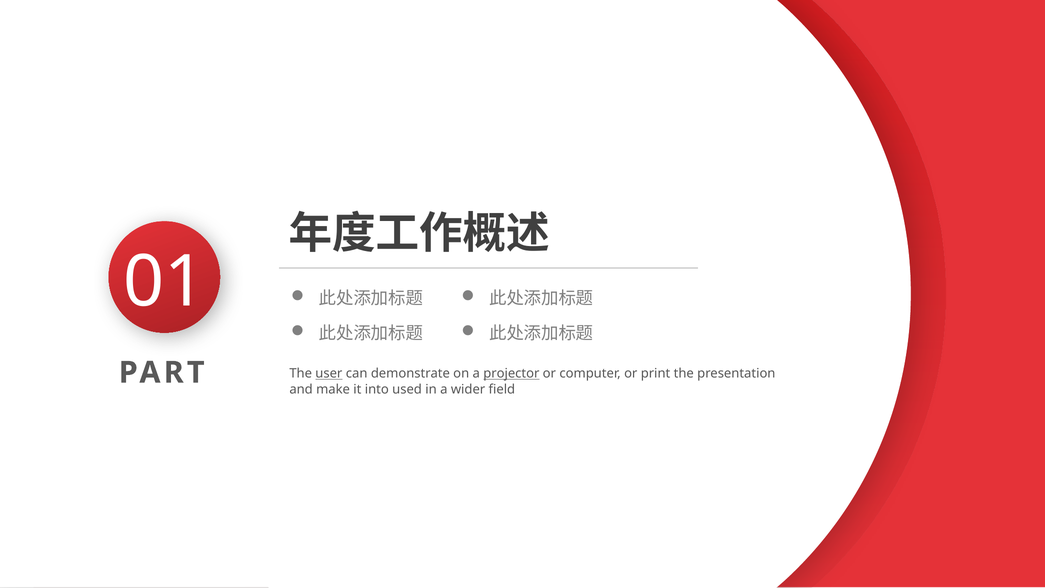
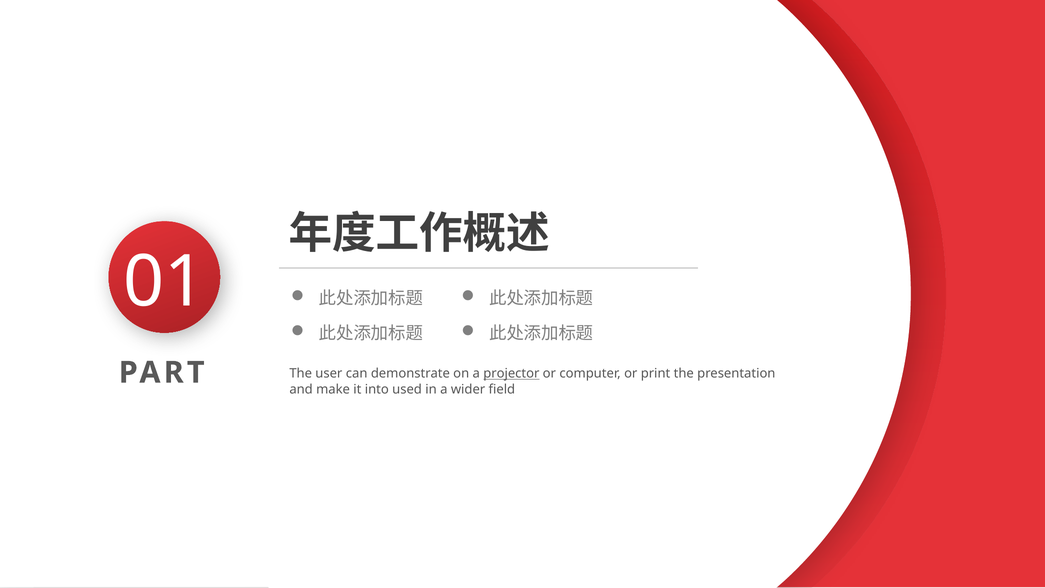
user underline: present -> none
